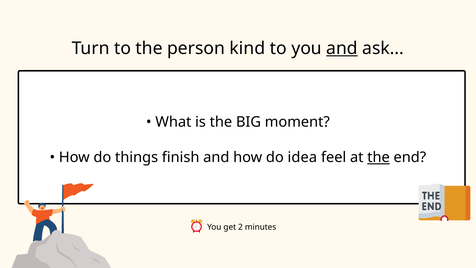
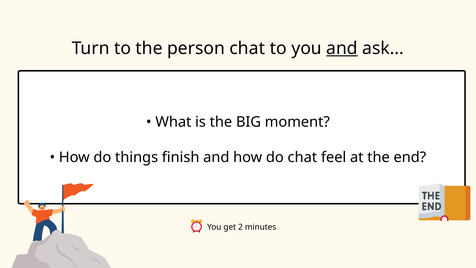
person kind: kind -> chat
do idea: idea -> chat
the at (379, 157) underline: present -> none
